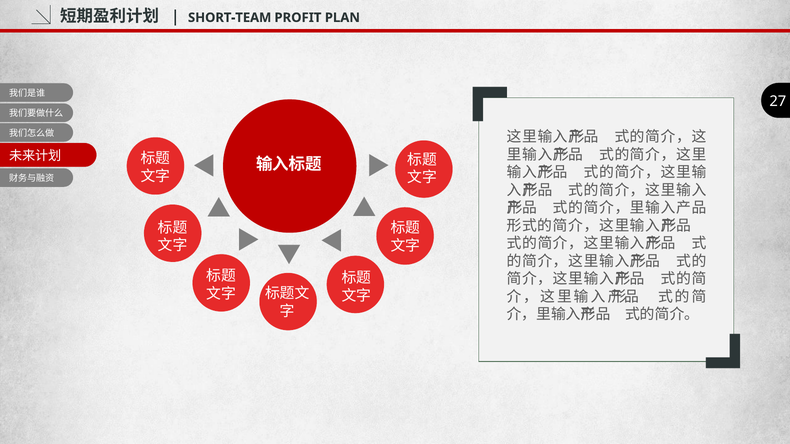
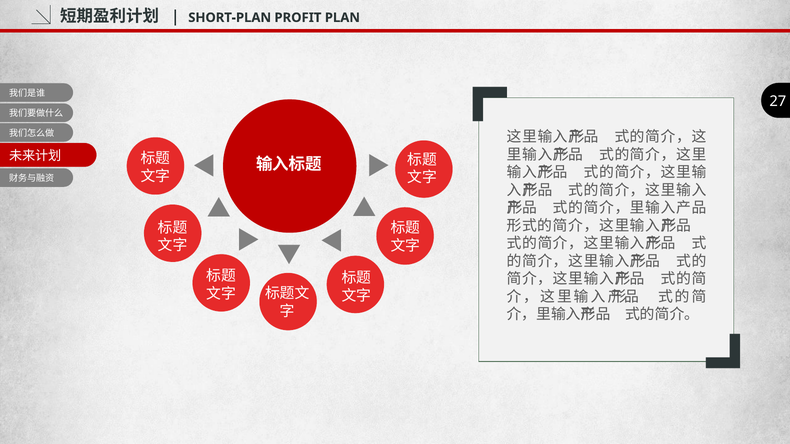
SHORT-TEAM: SHORT-TEAM -> SHORT-PLAN
